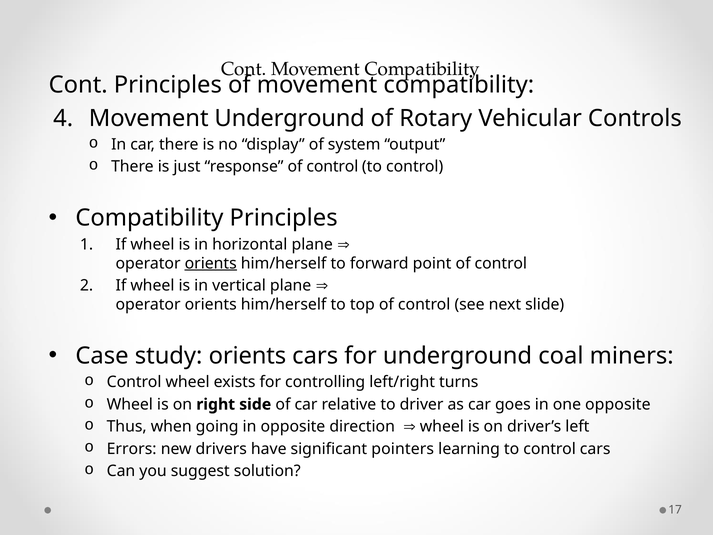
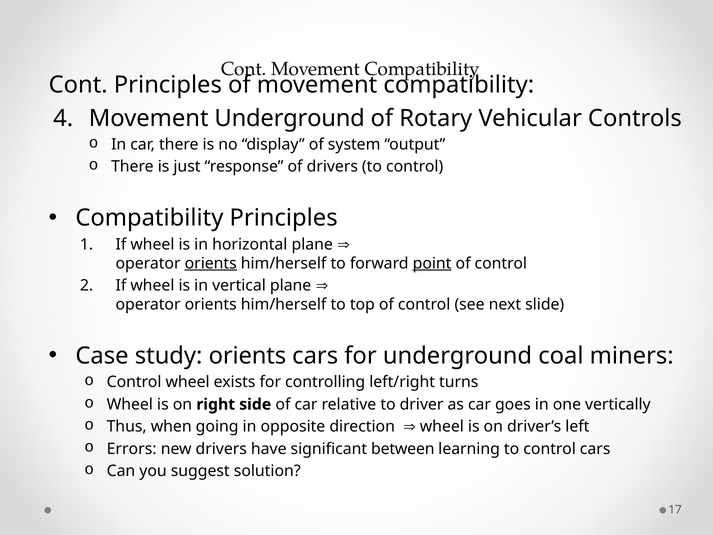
response of control: control -> drivers
point underline: none -> present
one opposite: opposite -> vertically
pointers: pointers -> between
